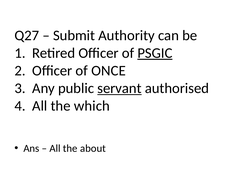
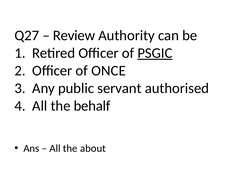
Submit: Submit -> Review
servant underline: present -> none
which: which -> behalf
